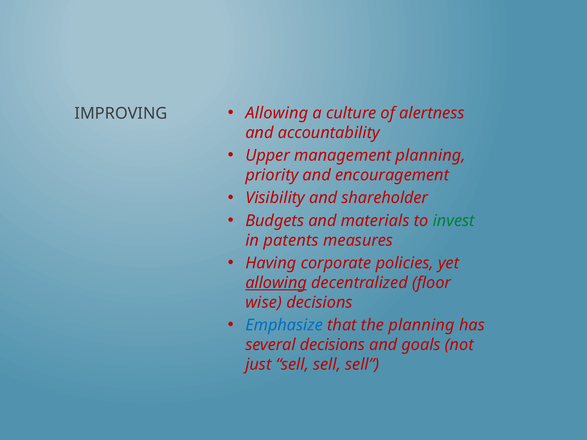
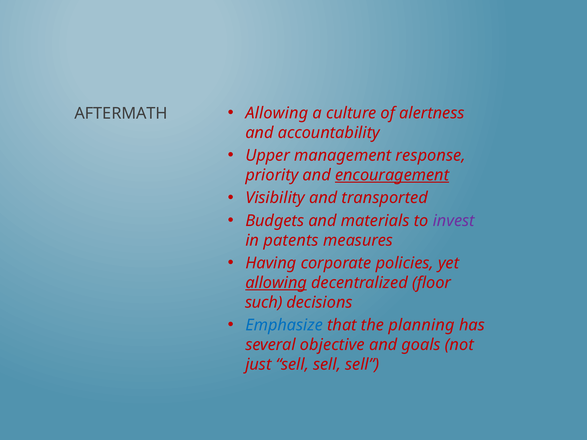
IMPROVING: IMPROVING -> AFTERMATH
management planning: planning -> response
encouragement underline: none -> present
shareholder: shareholder -> transported
invest colour: green -> purple
wise: wise -> such
several decisions: decisions -> objective
